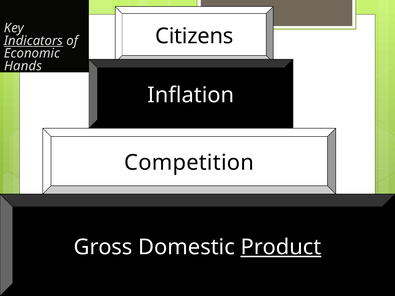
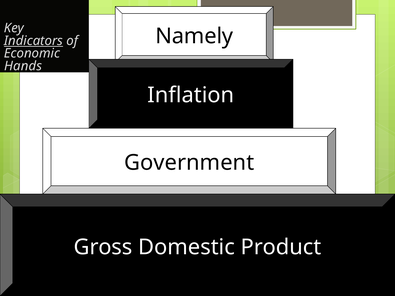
Citizens: Citizens -> Namely
Competition: Competition -> Government
Product underline: present -> none
